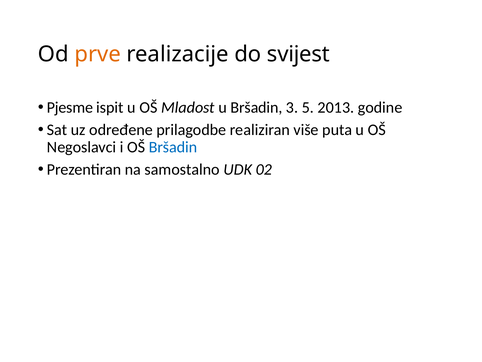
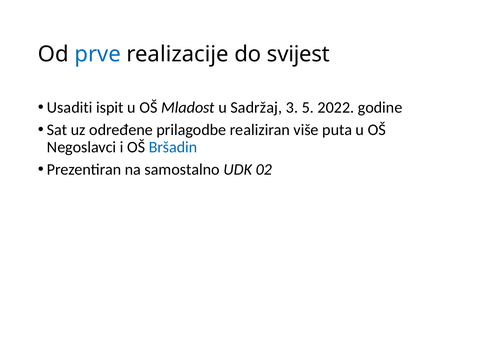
prve colour: orange -> blue
Pjesme: Pjesme -> Usaditi
u Bršadin: Bršadin -> Sadržaj
2013: 2013 -> 2022
